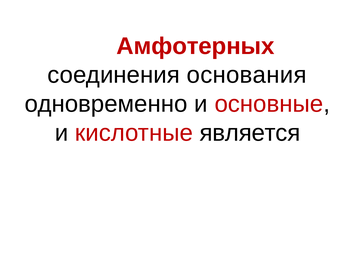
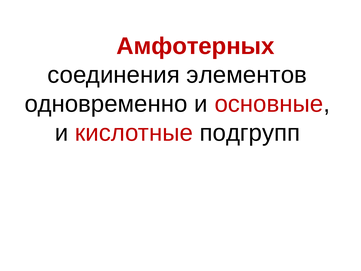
основания: основания -> элементов
является: является -> подгрупп
